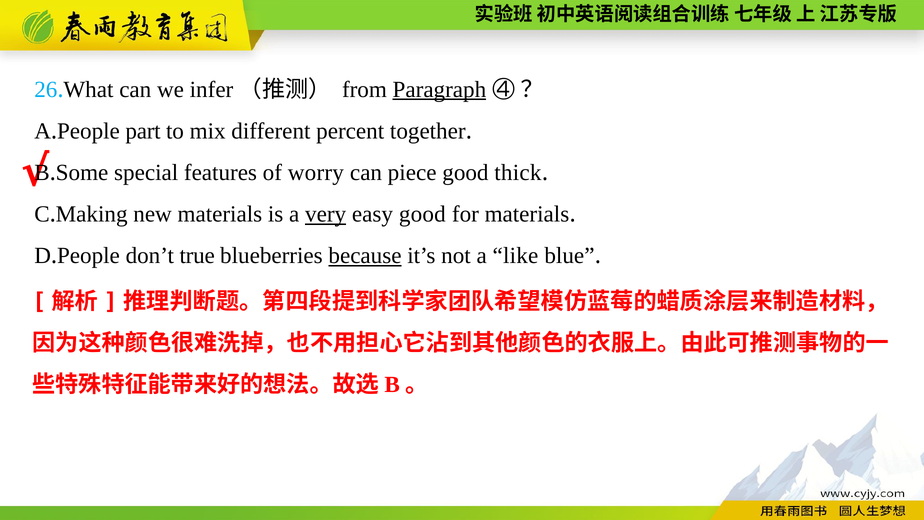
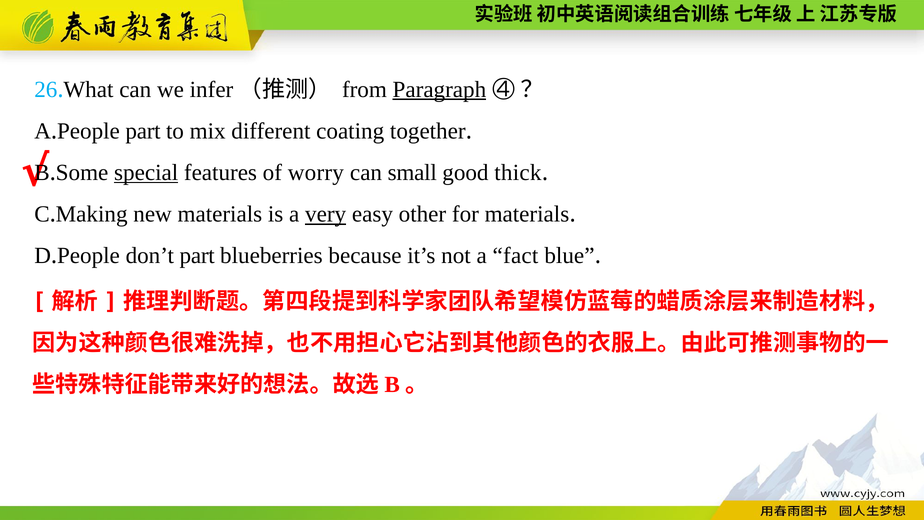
percent: percent -> coating
special underline: none -> present
piece: piece -> small
easy good: good -> other
don’t true: true -> part
because underline: present -> none
like: like -> fact
